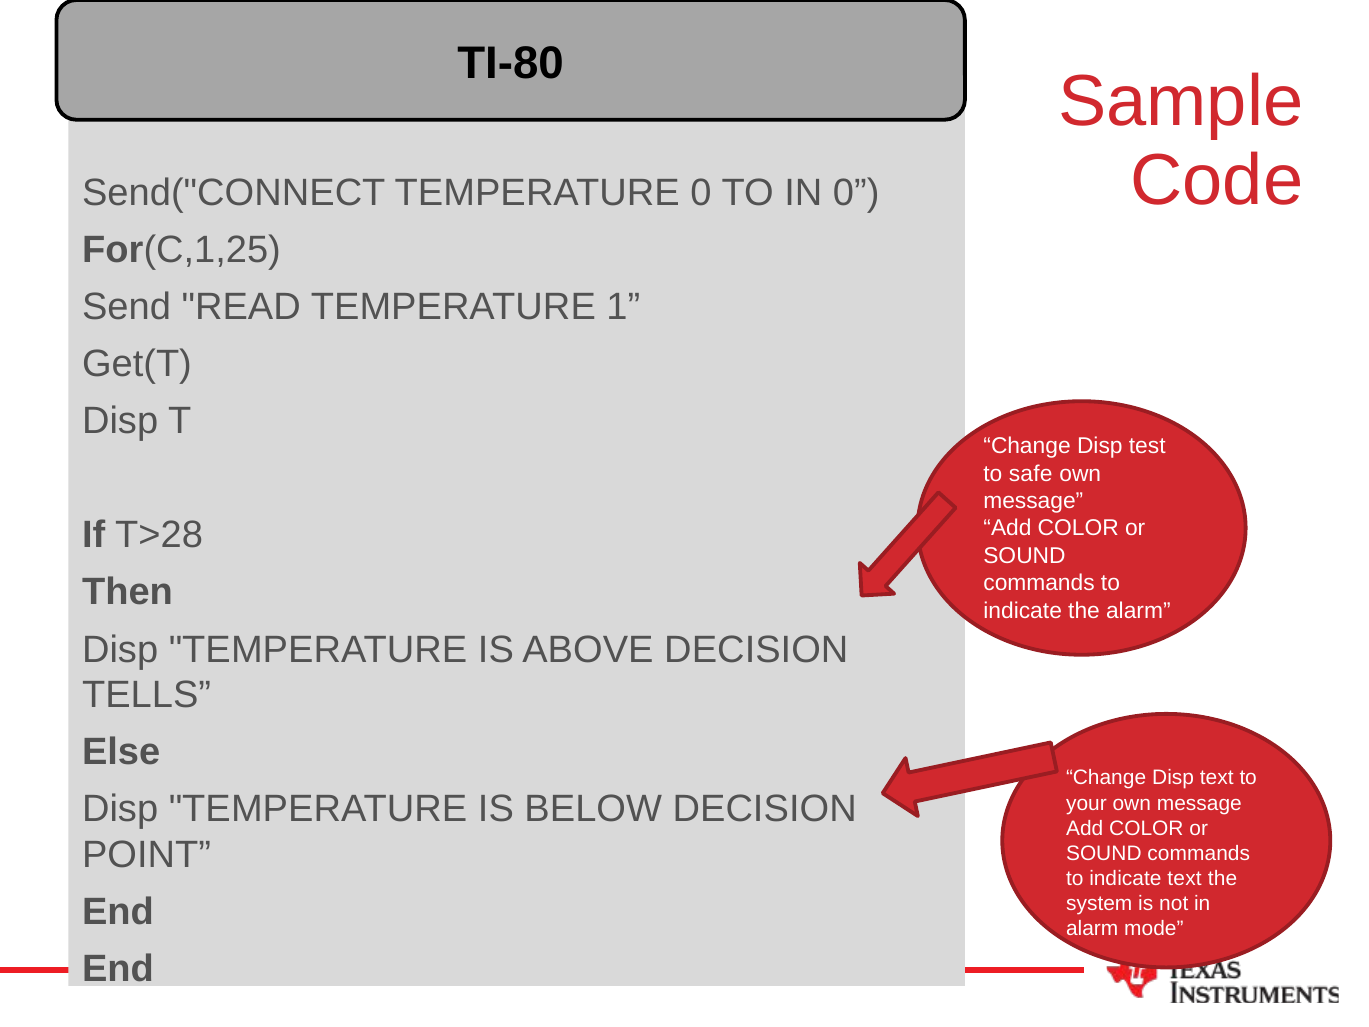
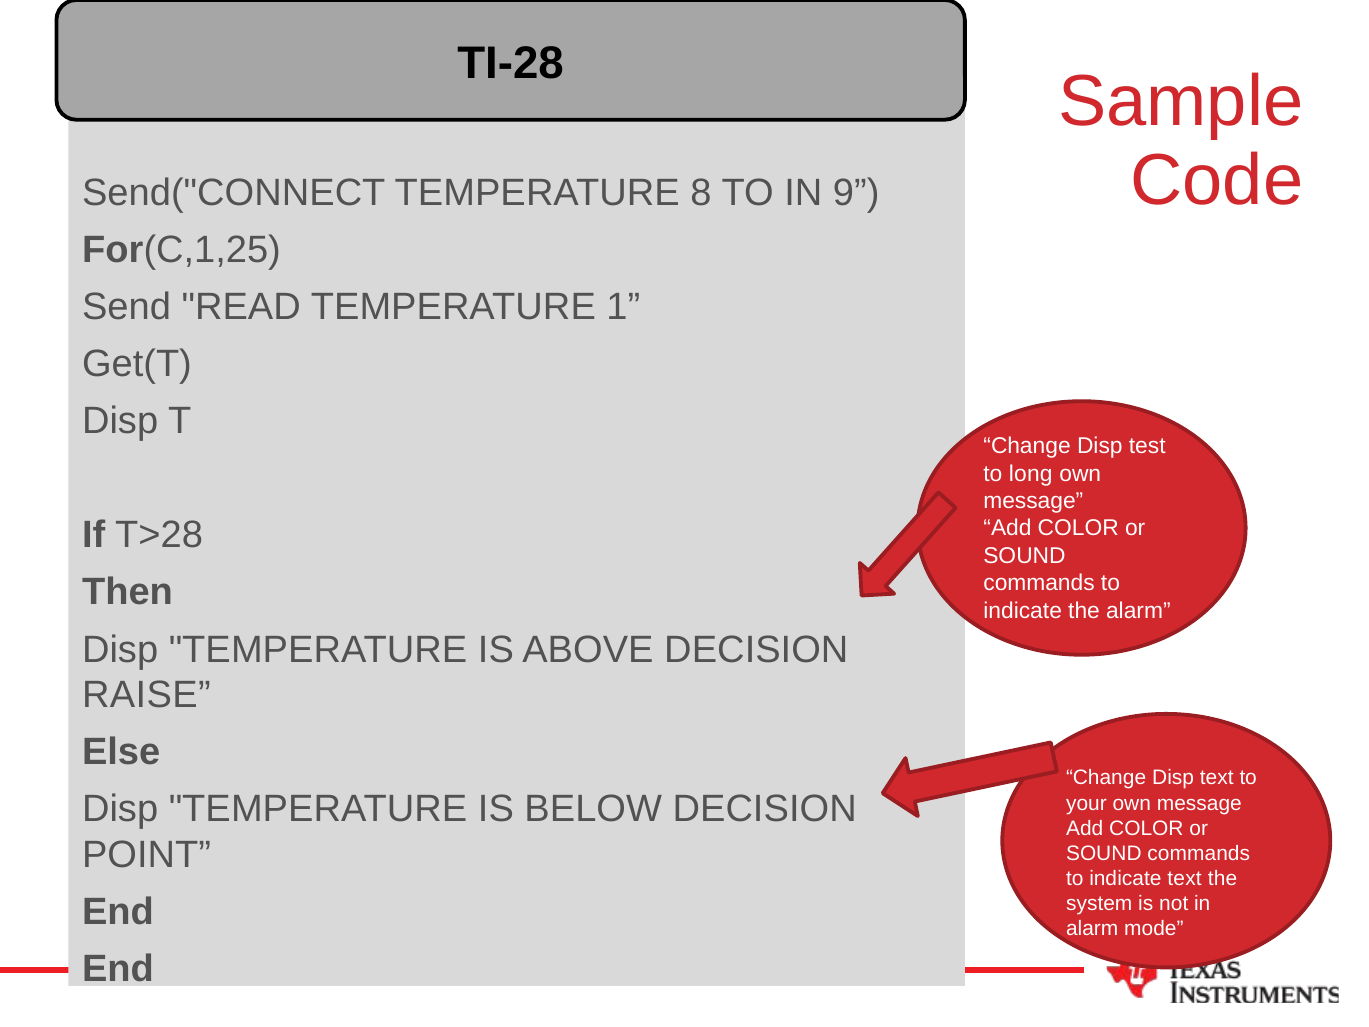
TI-80: TI-80 -> TI-28
TEMPERATURE 0: 0 -> 8
IN 0: 0 -> 9
safe: safe -> long
TELLS: TELLS -> RAISE
